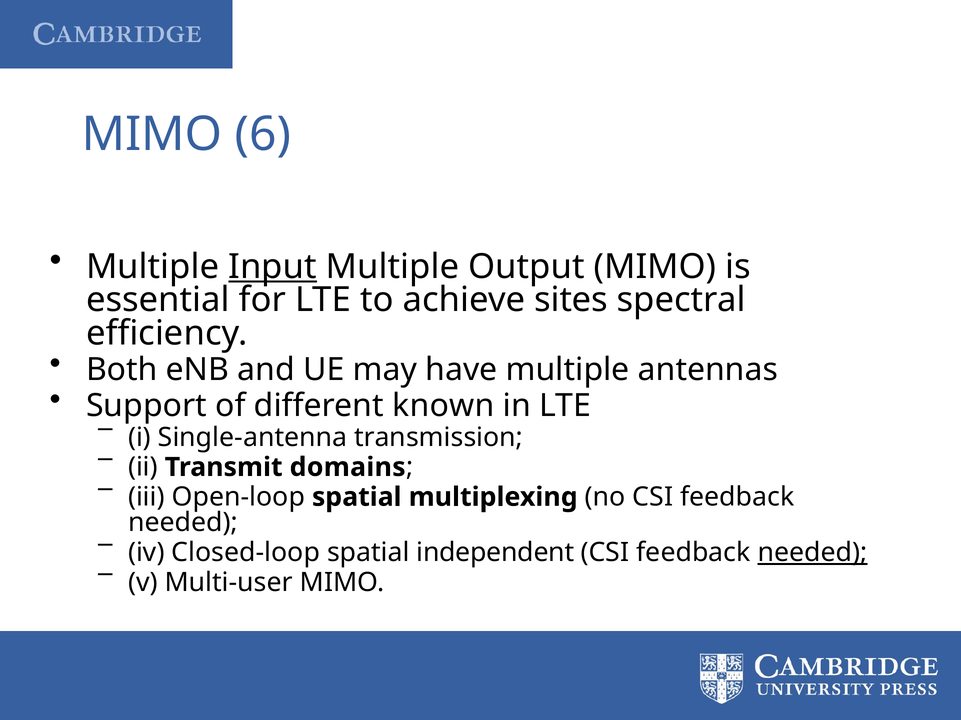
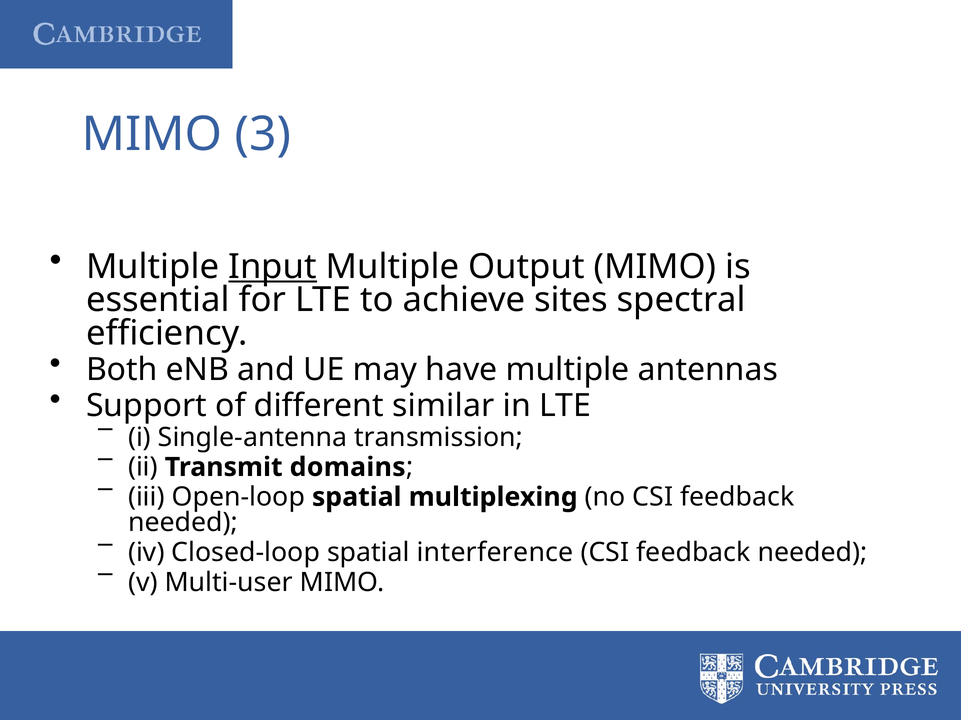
6: 6 -> 3
known: known -> similar
independent: independent -> interference
needed at (812, 553) underline: present -> none
